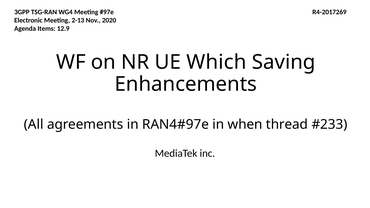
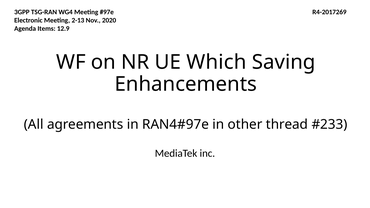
when: when -> other
